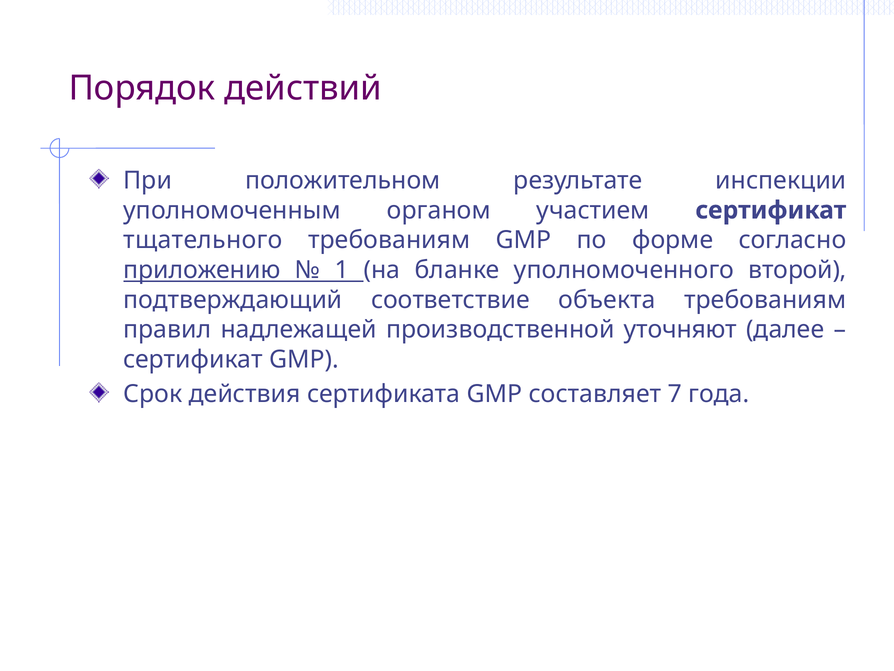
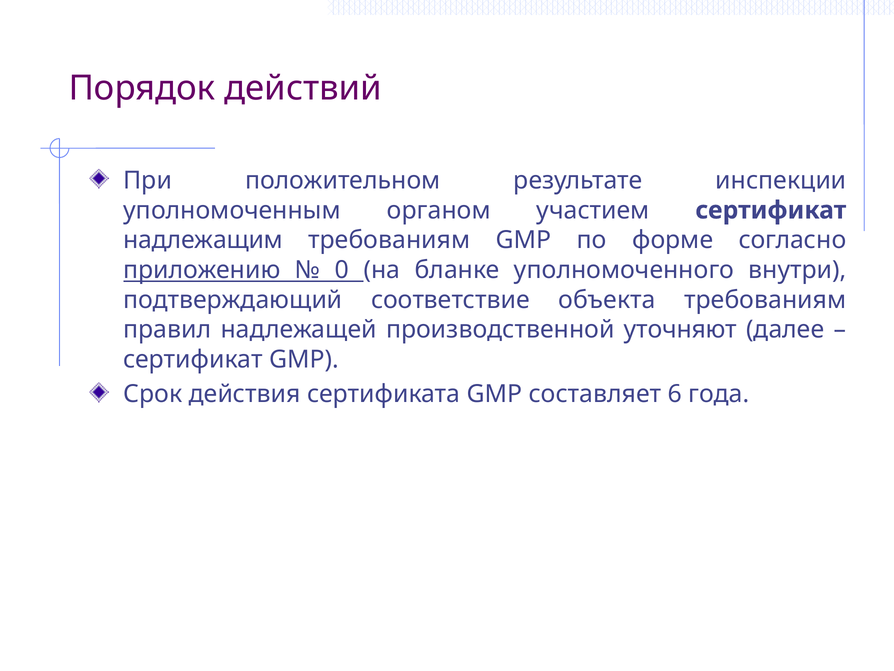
тщательного: тщательного -> надлежащим
1: 1 -> 0
второй: второй -> внутри
7: 7 -> 6
